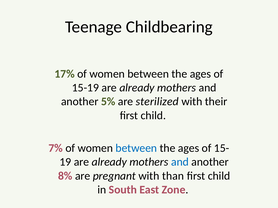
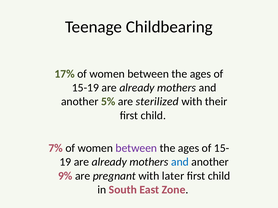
between at (136, 148) colour: blue -> purple
8%: 8% -> 9%
than: than -> later
